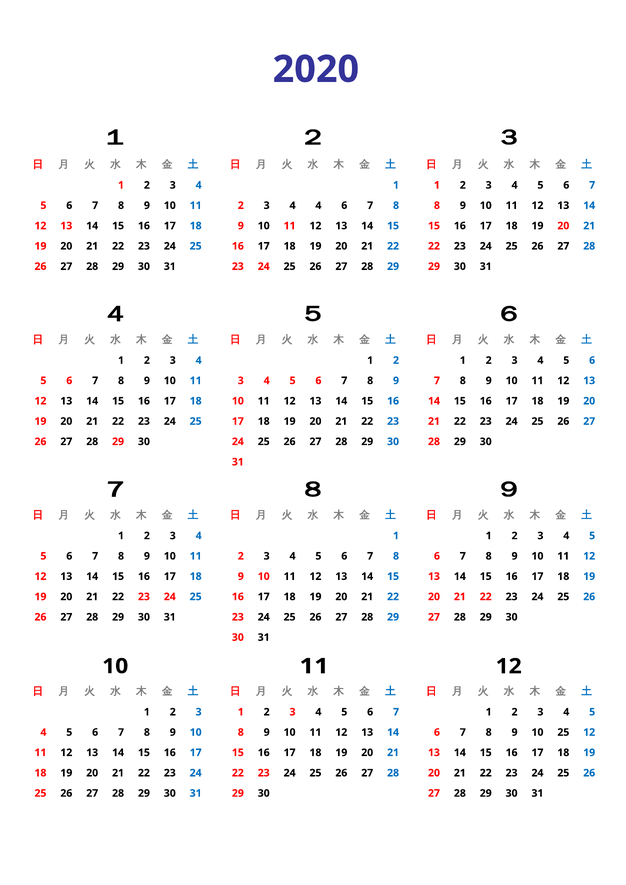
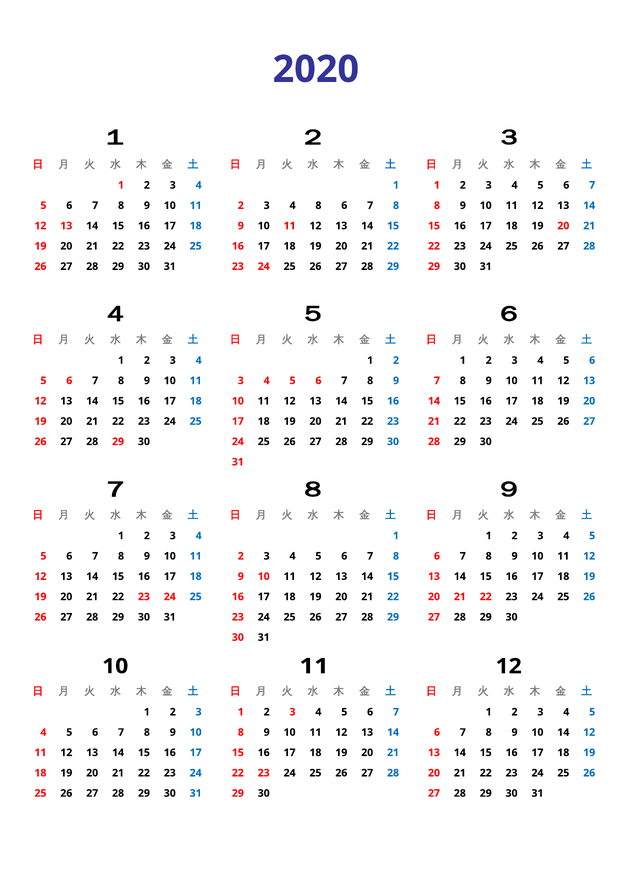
4 4: 4 -> 8
10 25: 25 -> 14
